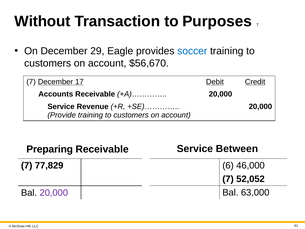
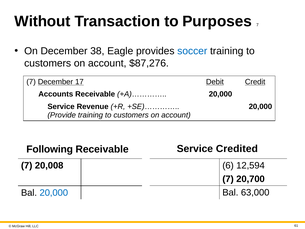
29: 29 -> 38
$56,670: $56,670 -> $87,276
Between: Between -> Credited
Preparing: Preparing -> Following
77,829: 77,829 -> 20,008
46,000: 46,000 -> 12,594
52,052: 52,052 -> 20,700
20,000 at (54, 192) colour: purple -> blue
